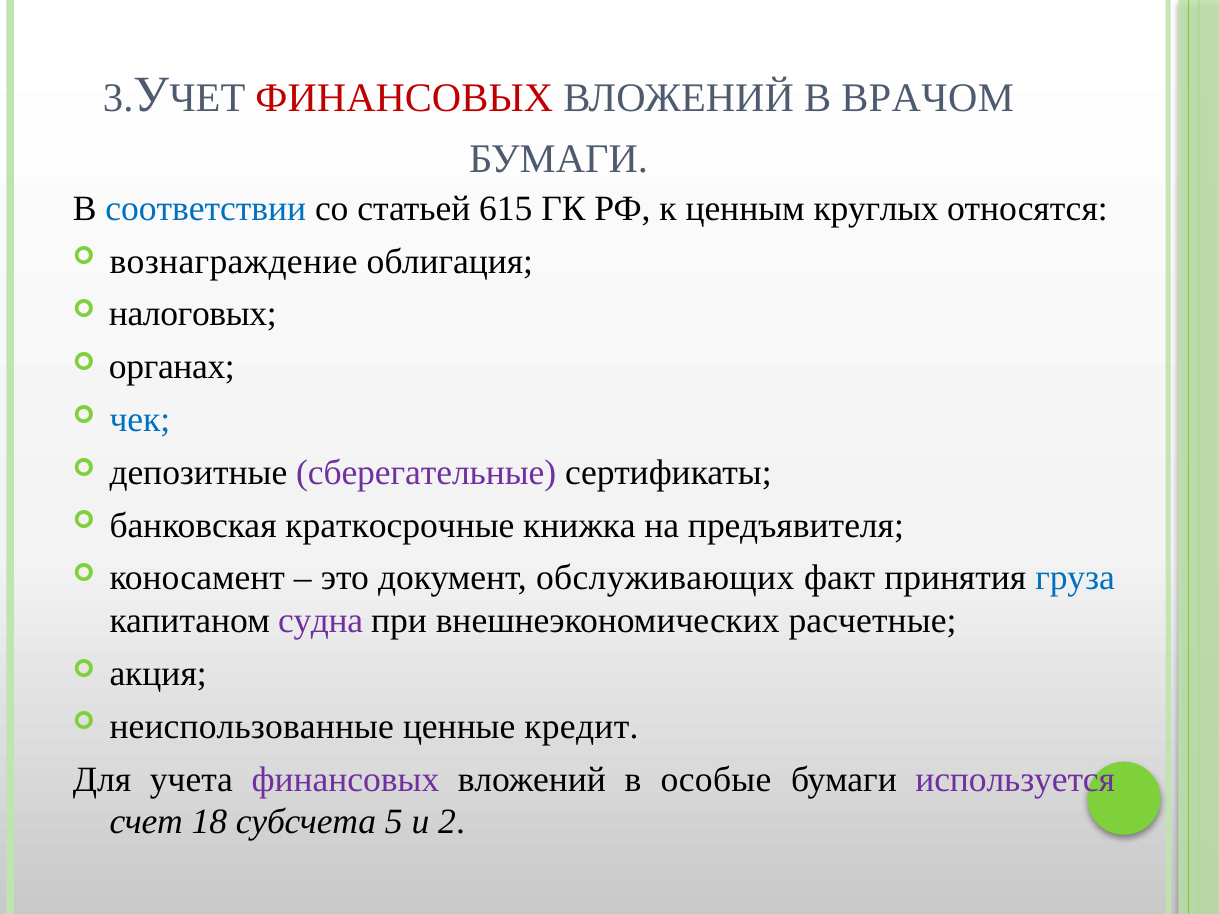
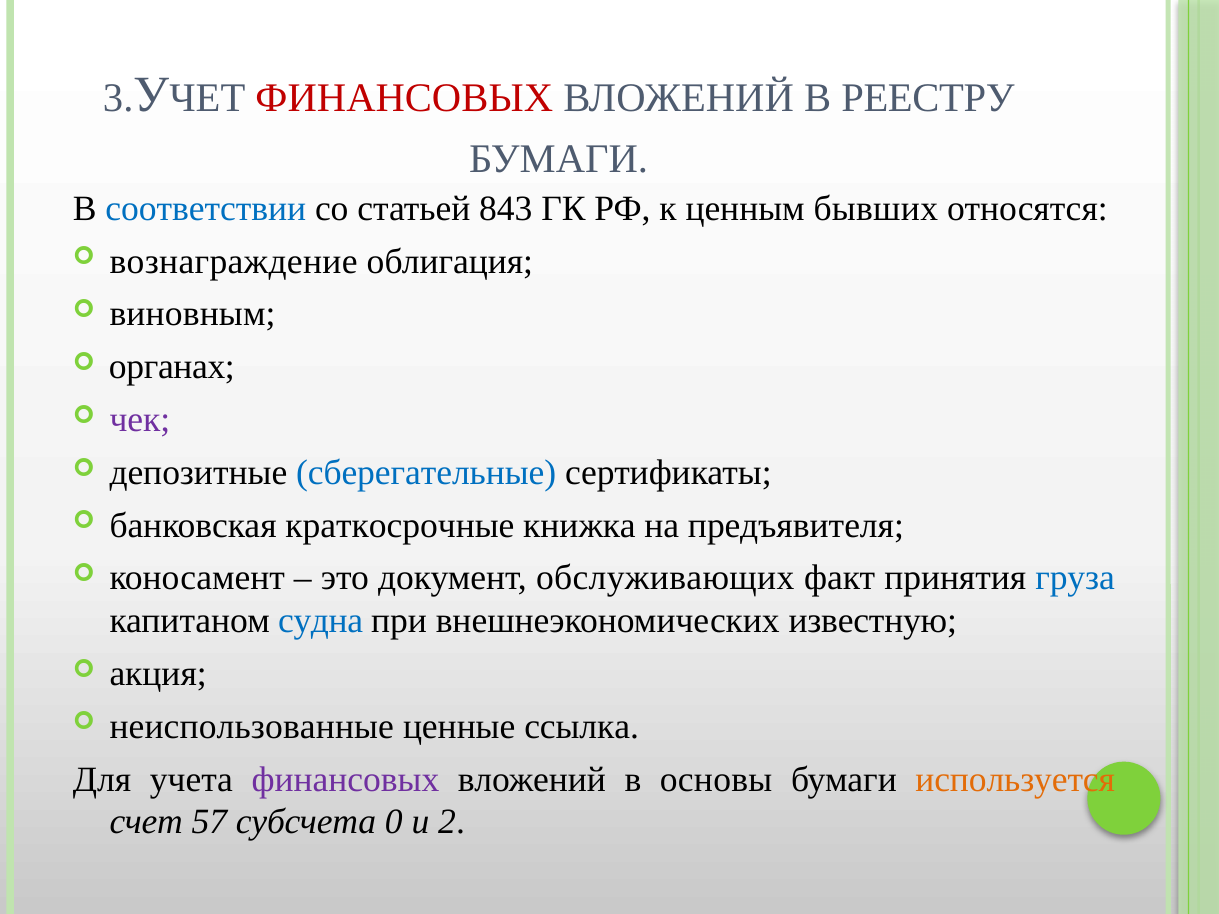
ВРАЧОМ: ВРАЧОМ -> РЕЕСТРУ
615: 615 -> 843
круглых: круглых -> бывших
налоговых: налоговых -> виновным
чек colour: blue -> purple
сберегательные colour: purple -> blue
судна colour: purple -> blue
расчетные: расчетные -> известную
кредит: кредит -> ссылка
особые: особые -> основы
используется colour: purple -> orange
18: 18 -> 57
5: 5 -> 0
